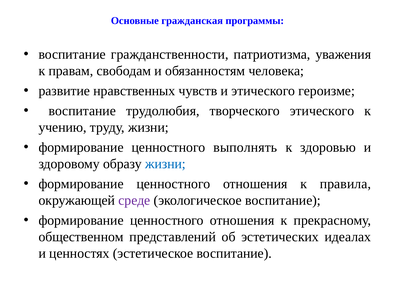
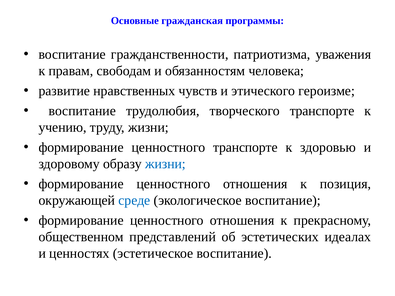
творческого этического: этического -> транспорте
ценностного выполнять: выполнять -> транспорте
правила: правила -> позиция
среде colour: purple -> blue
